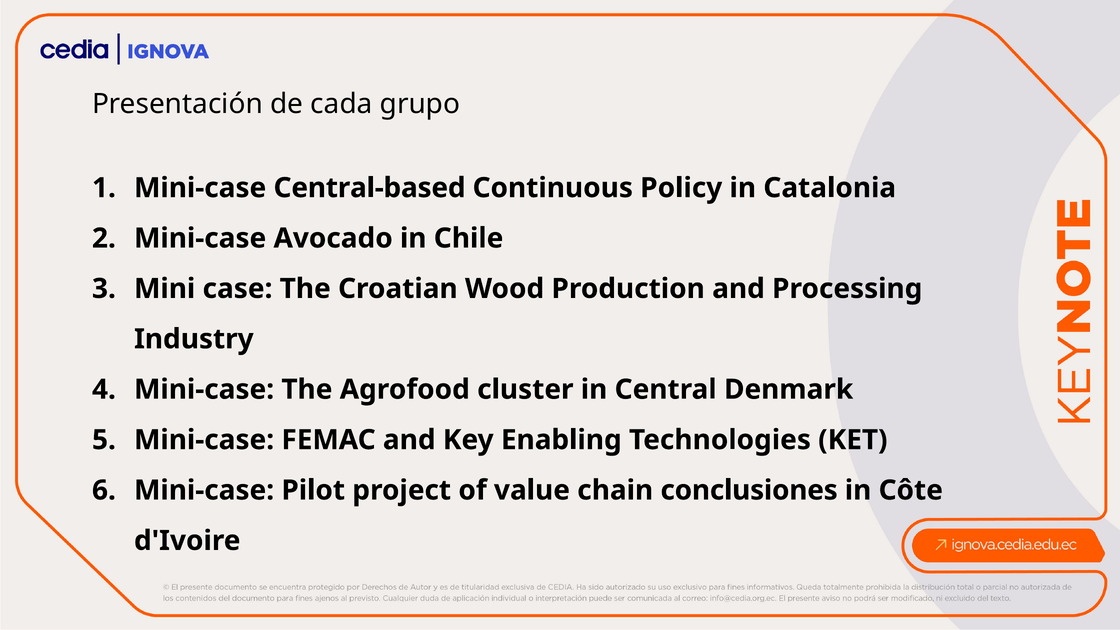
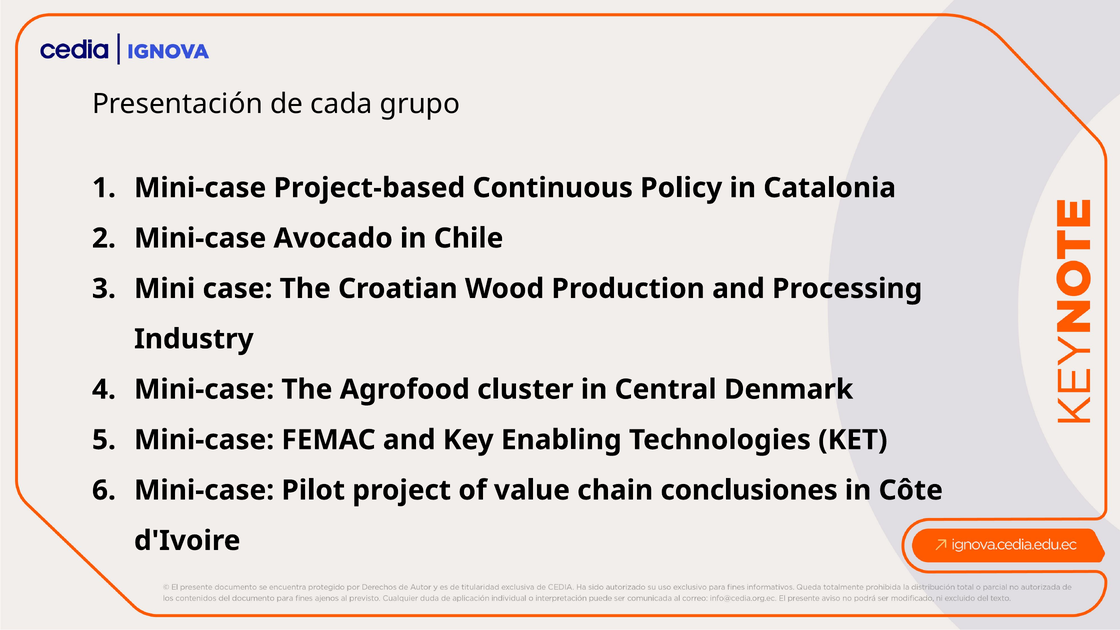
Central-based: Central-based -> Project-based
